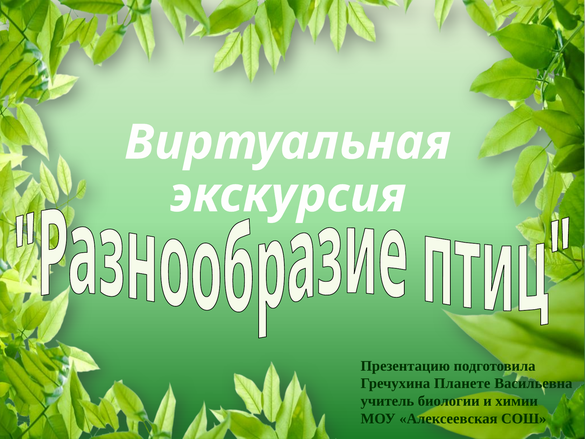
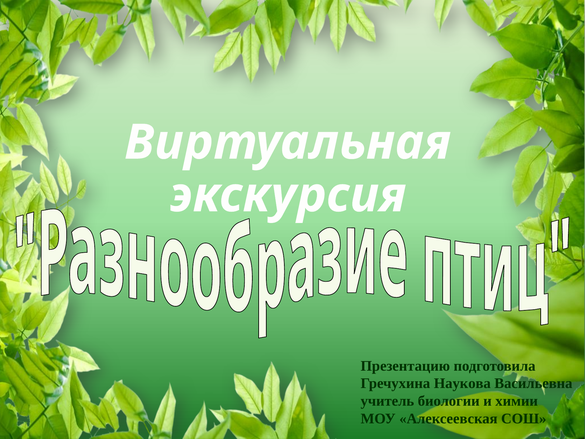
Планете: Планете -> Наукова
